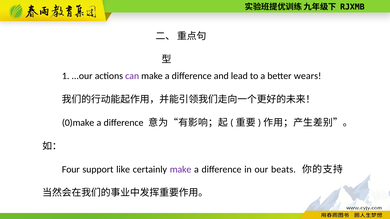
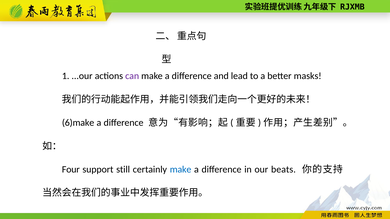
wears: wears -> masks
0)make: 0)make -> 6)make
like: like -> still
make at (181, 170) colour: purple -> blue
